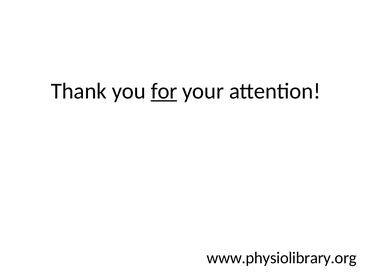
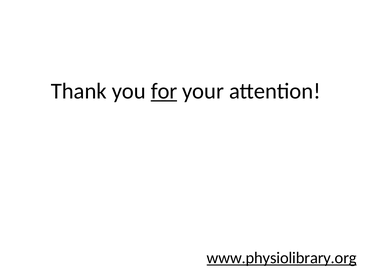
www.physiolibrary.org underline: none -> present
